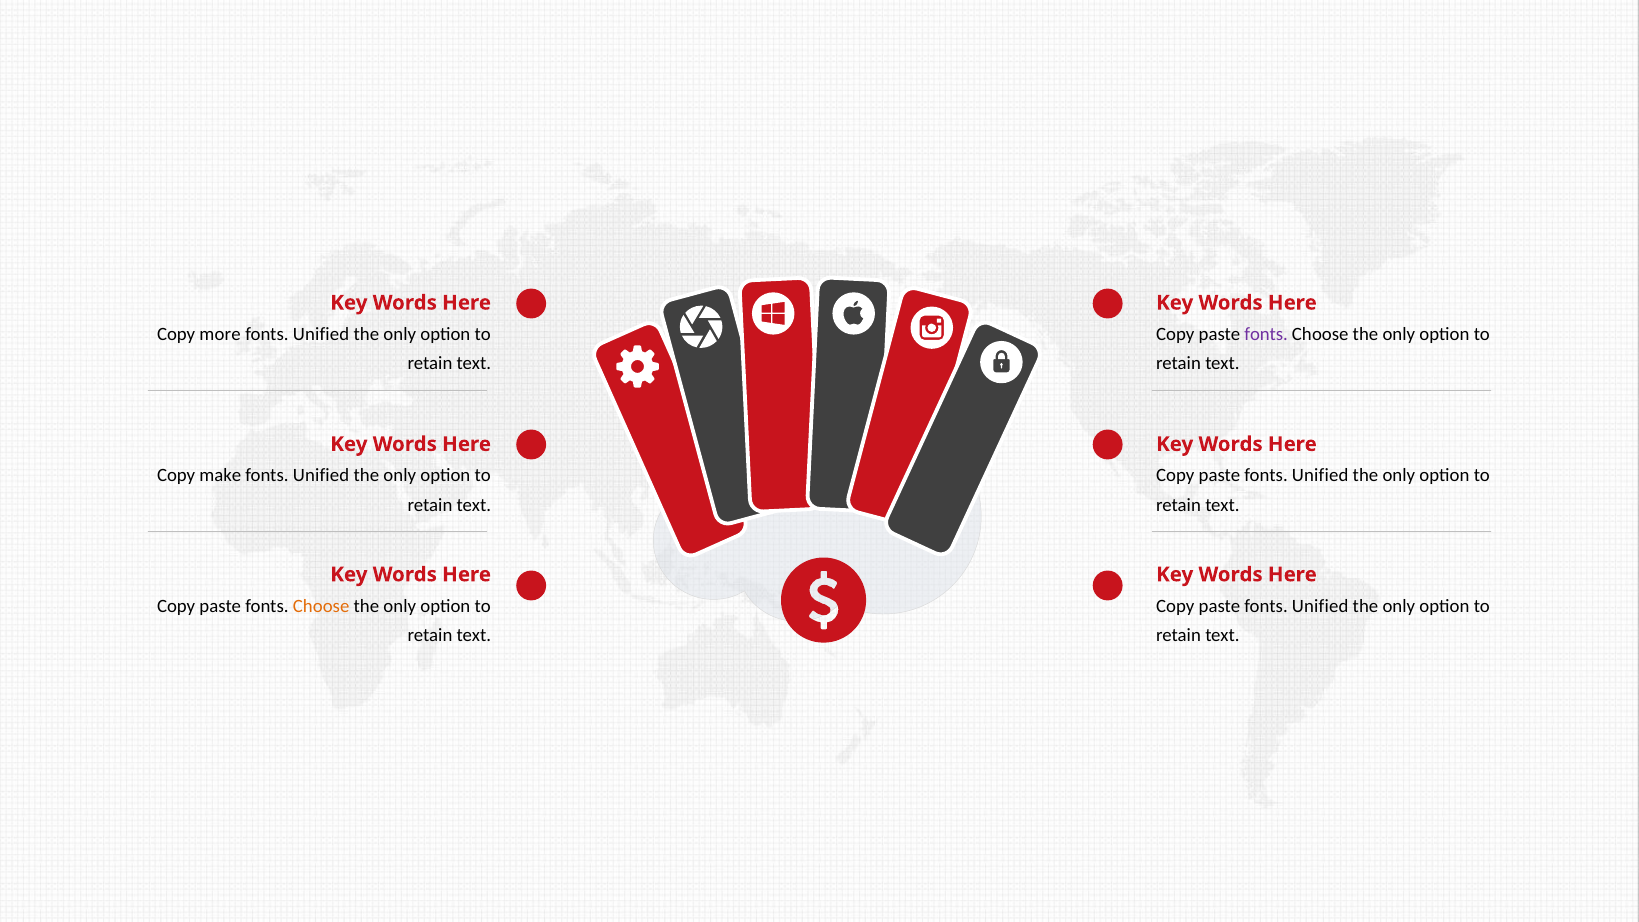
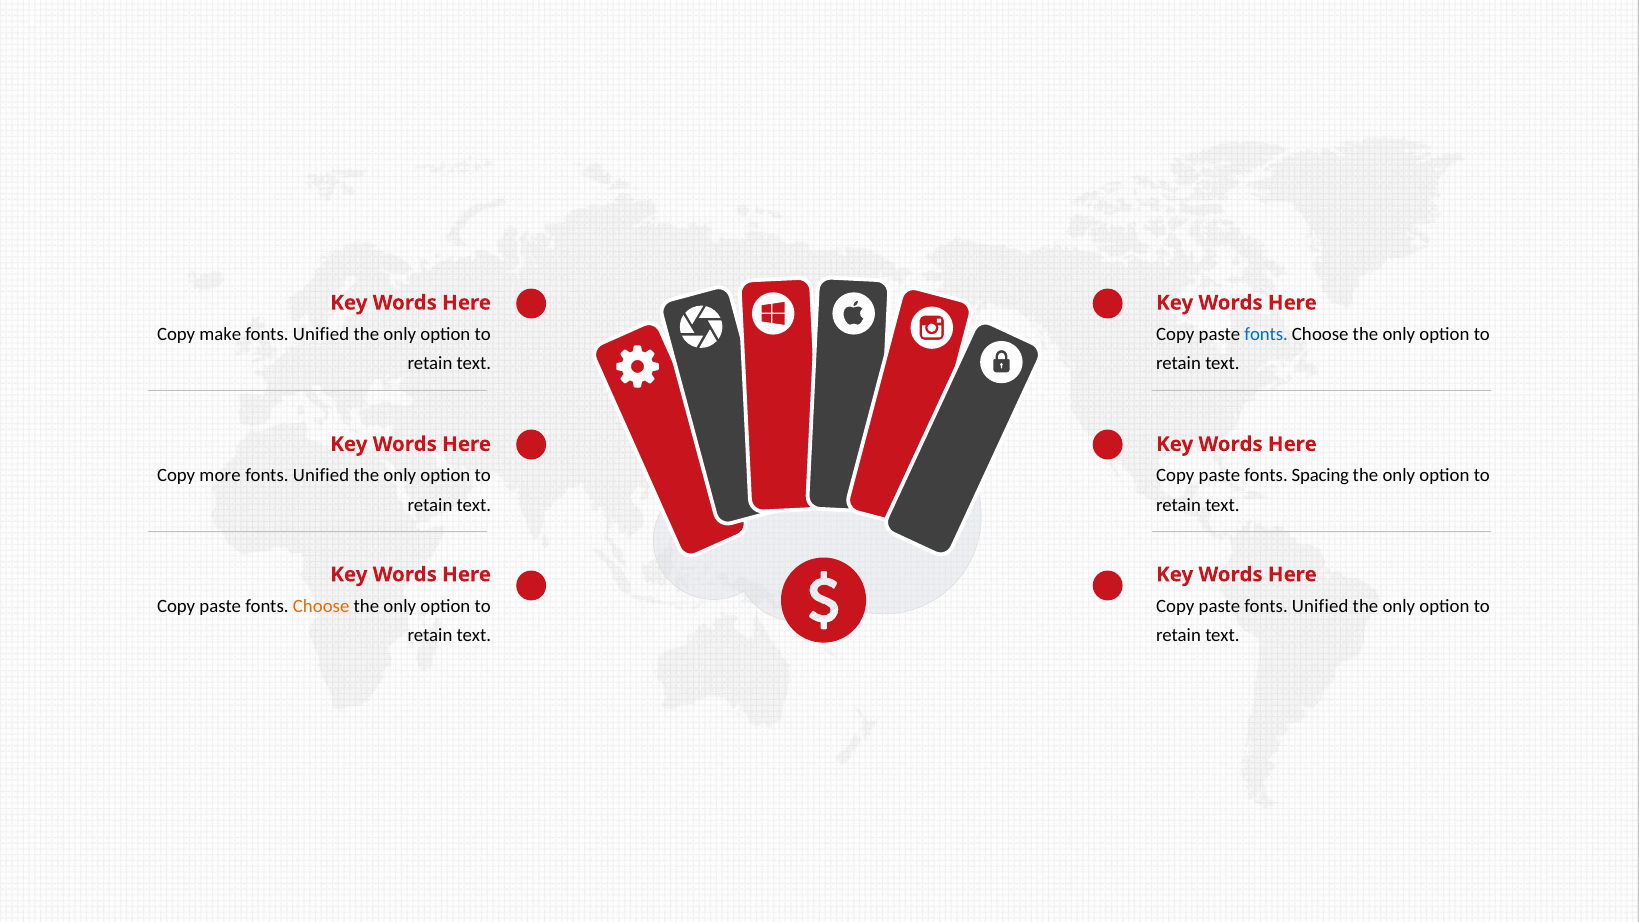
more: more -> make
fonts at (1266, 334) colour: purple -> blue
make: make -> more
Unified at (1320, 476): Unified -> Spacing
